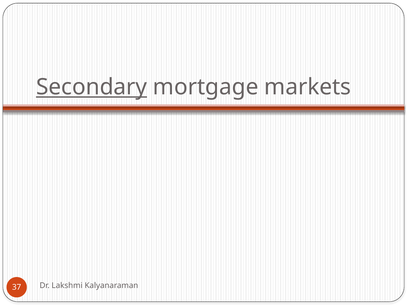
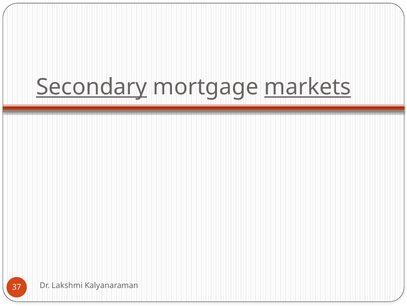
markets underline: none -> present
